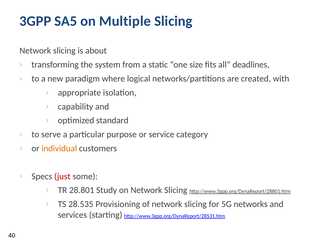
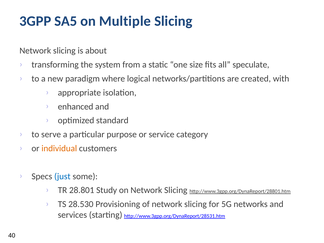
deadlines: deadlines -> speculate
capability: capability -> enhanced
just colour: red -> blue
28.535: 28.535 -> 28.530
